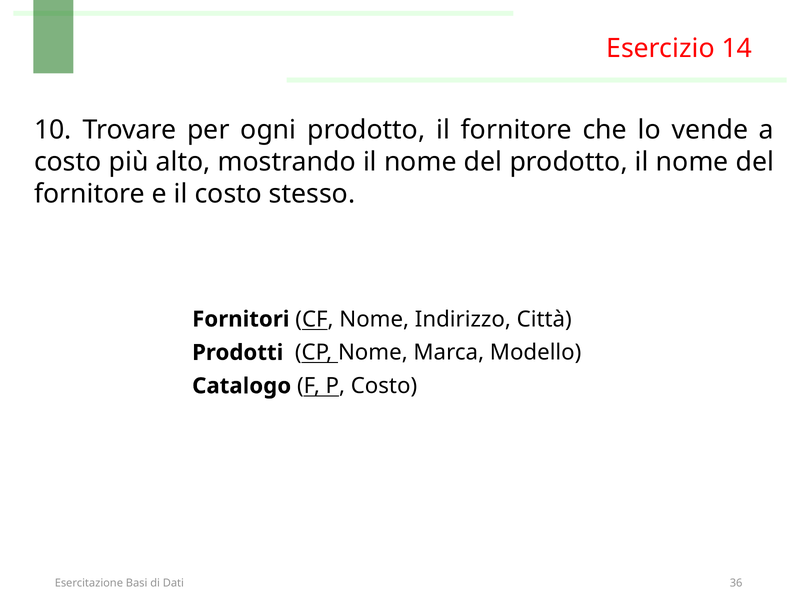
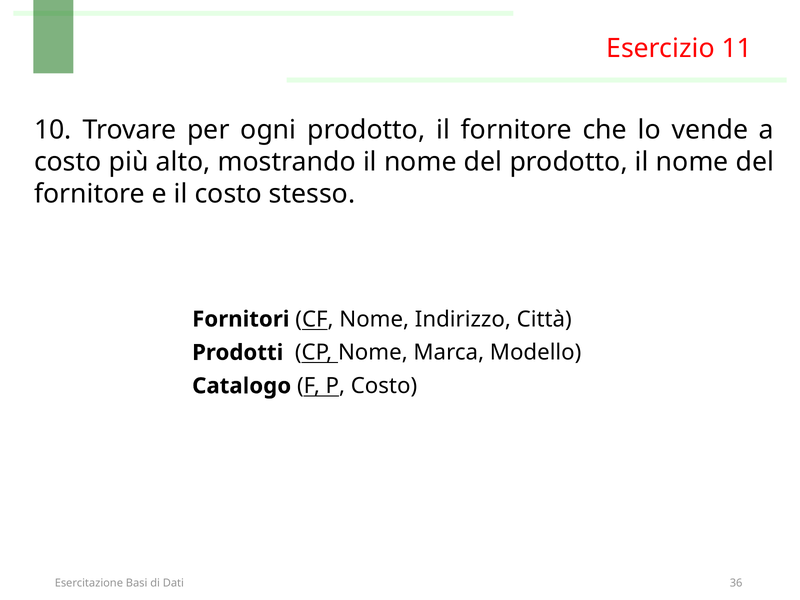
14: 14 -> 11
